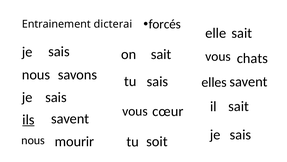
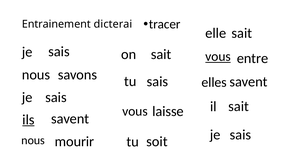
forcés: forcés -> tracer
vous at (218, 56) underline: none -> present
chats: chats -> entre
cœur: cœur -> laisse
